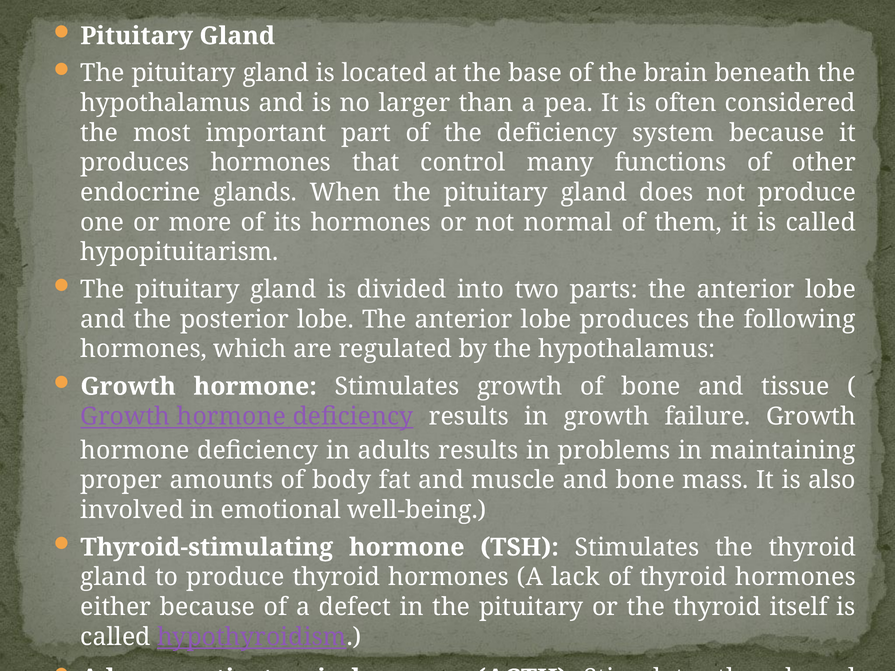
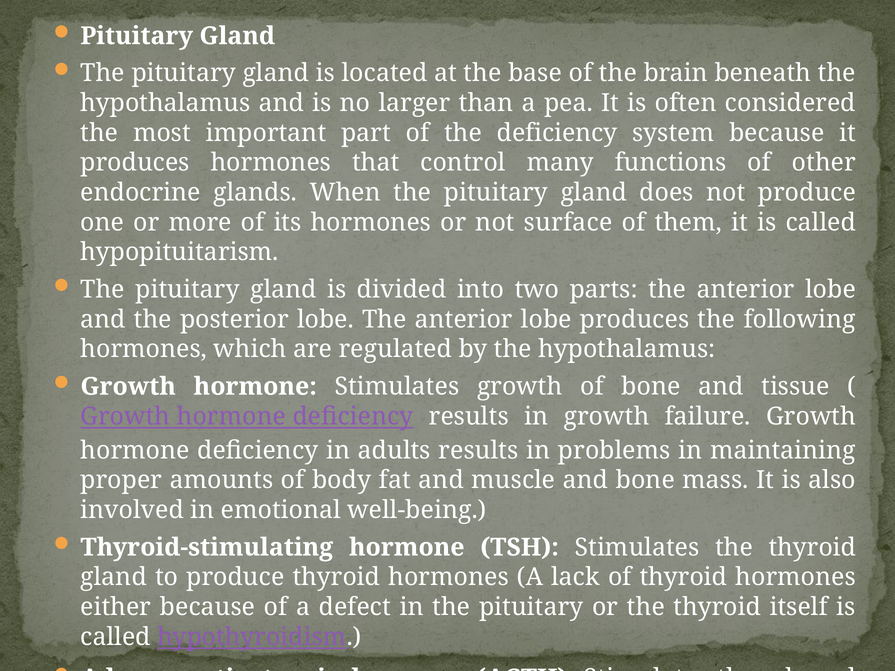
normal: normal -> surface
